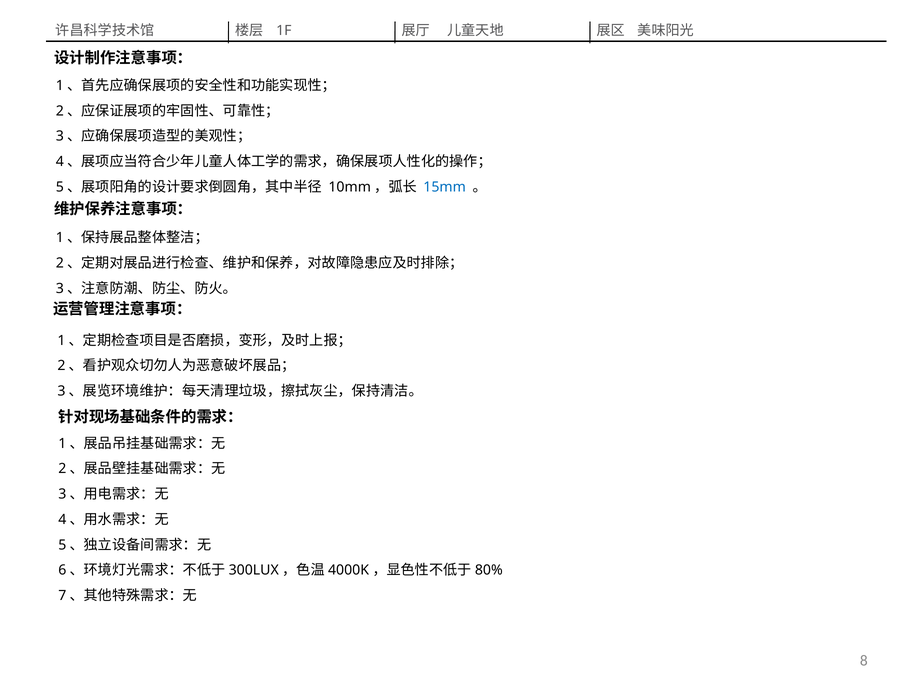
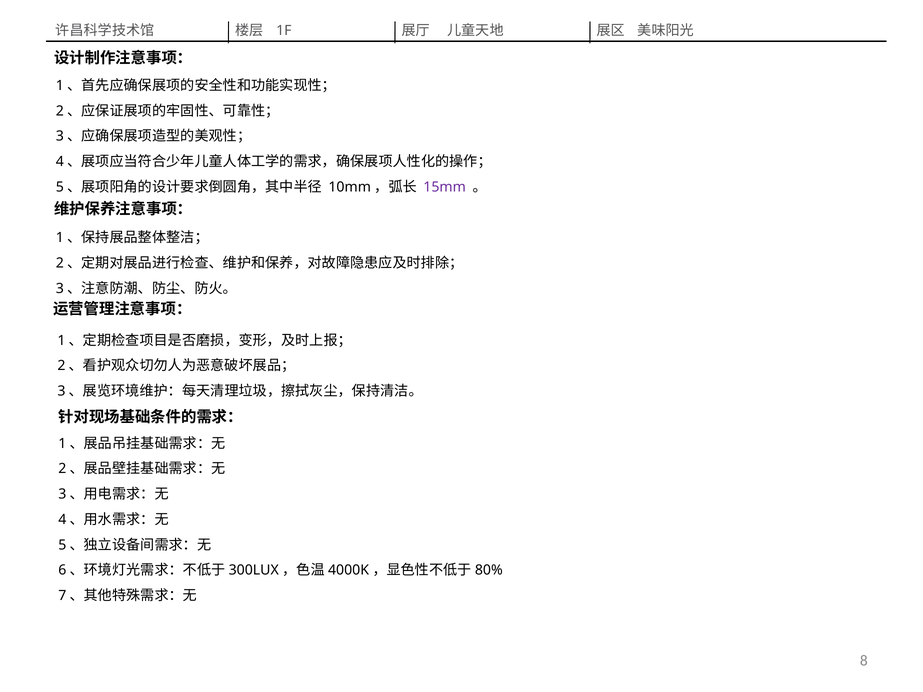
15mm colour: blue -> purple
